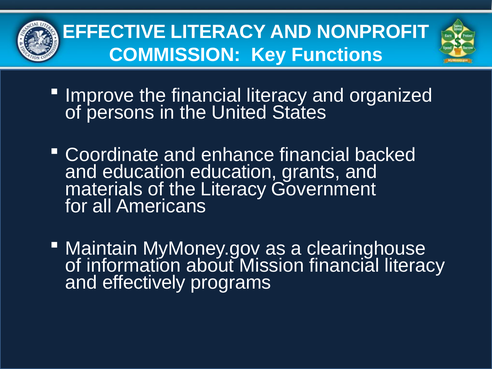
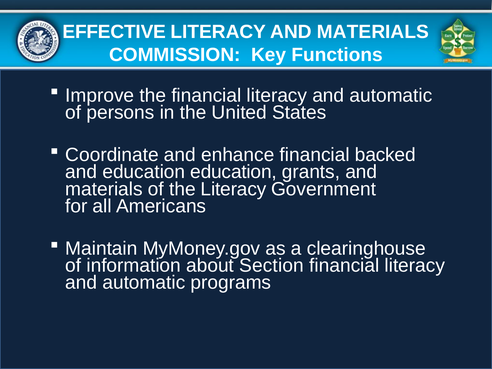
LITERACY AND NONPROFIT: NONPROFIT -> MATERIALS
organized at (391, 95): organized -> automatic
Mission: Mission -> Section
effectively at (144, 283): effectively -> automatic
